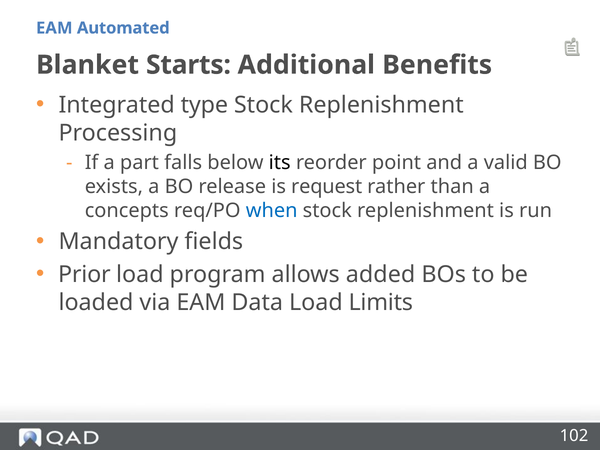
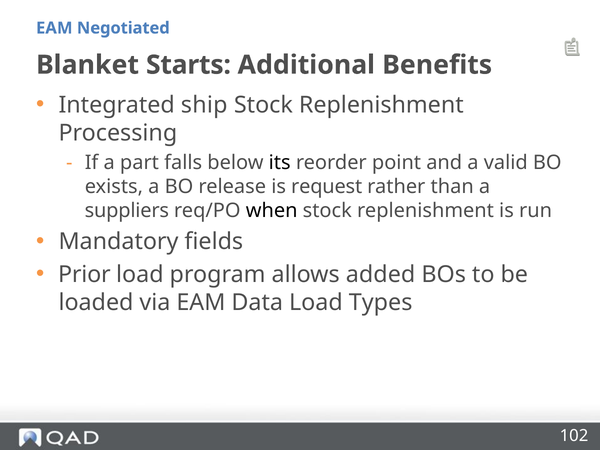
Automated: Automated -> Negotiated
type: type -> ship
concepts: concepts -> suppliers
when colour: blue -> black
Limits: Limits -> Types
